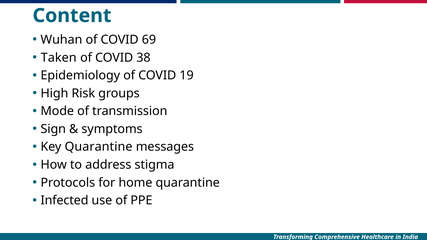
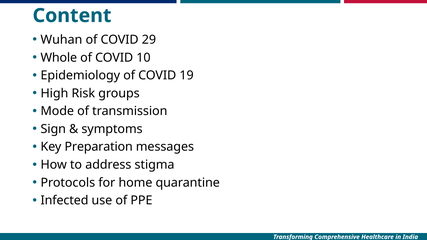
69: 69 -> 29
Taken: Taken -> Whole
38: 38 -> 10
Key Quarantine: Quarantine -> Preparation
